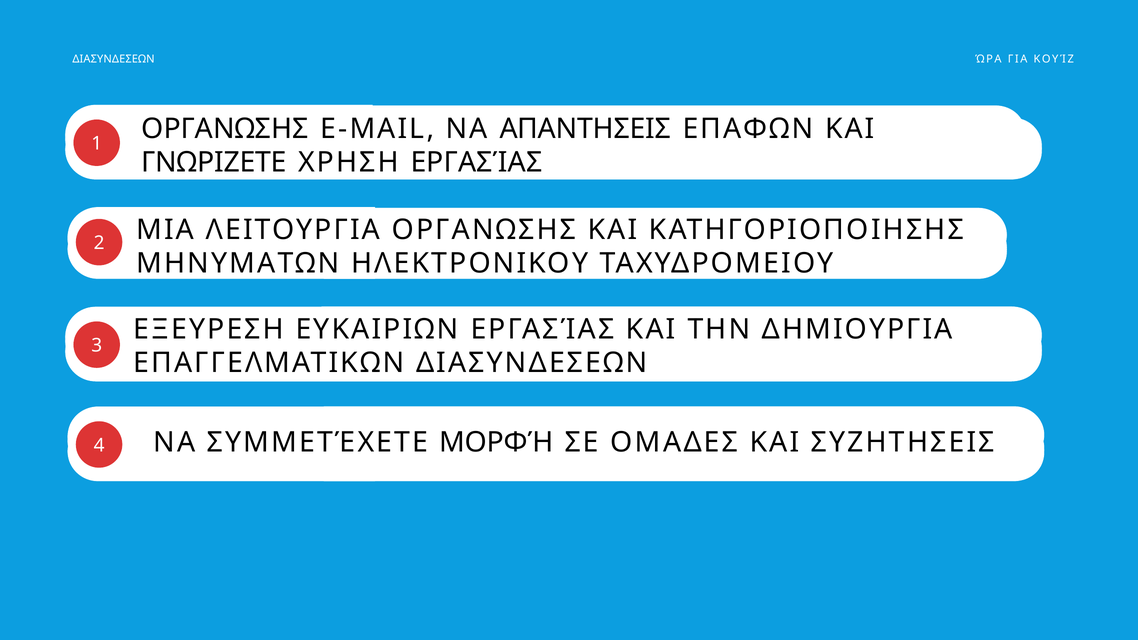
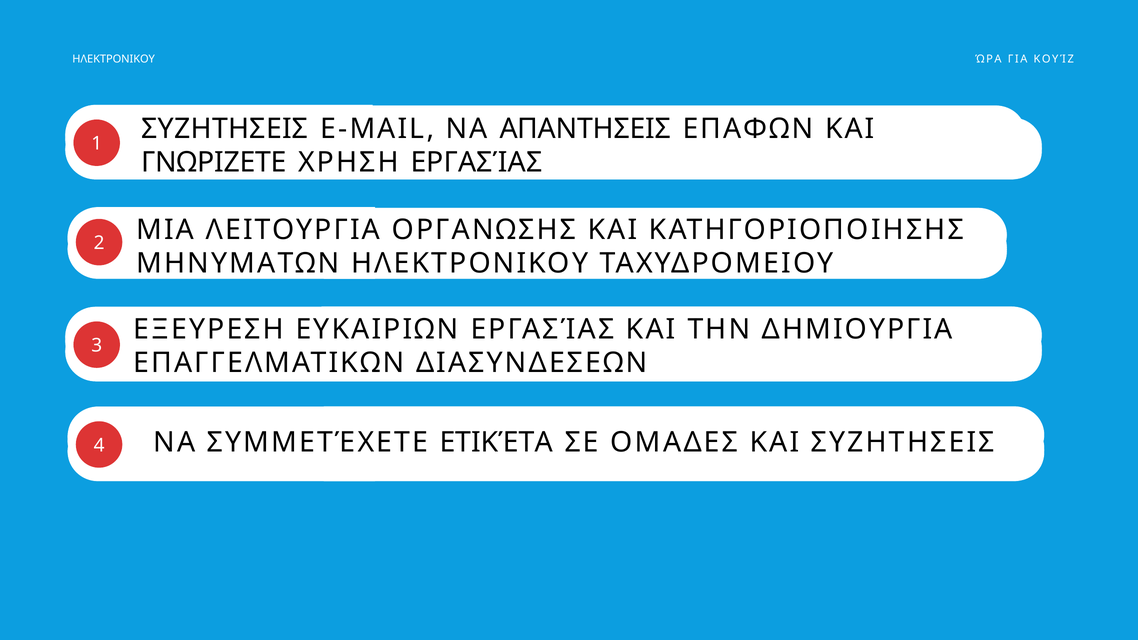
ΔΙΑΣΥΝΔΕΣΕΩΝ at (113, 59): ΔΙΑΣΥΝΔΕΣΕΩΝ -> ΗΛΕΚΤΡΟΝΙΚΟΥ
1 ΟΡΓΑΝΩΣΗΣ: ΟΡΓΑΝΩΣΗΣ -> ΣΥΖΗΤΗΣΕΙΣ
ΜΟΡΦΉ: ΜΟΡΦΉ -> ΕΤΙΚΈΤΑ
